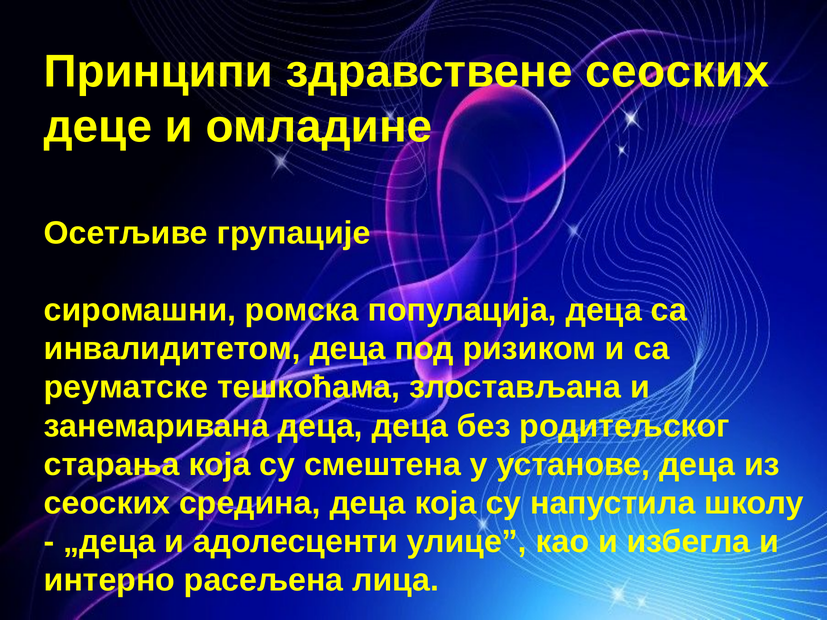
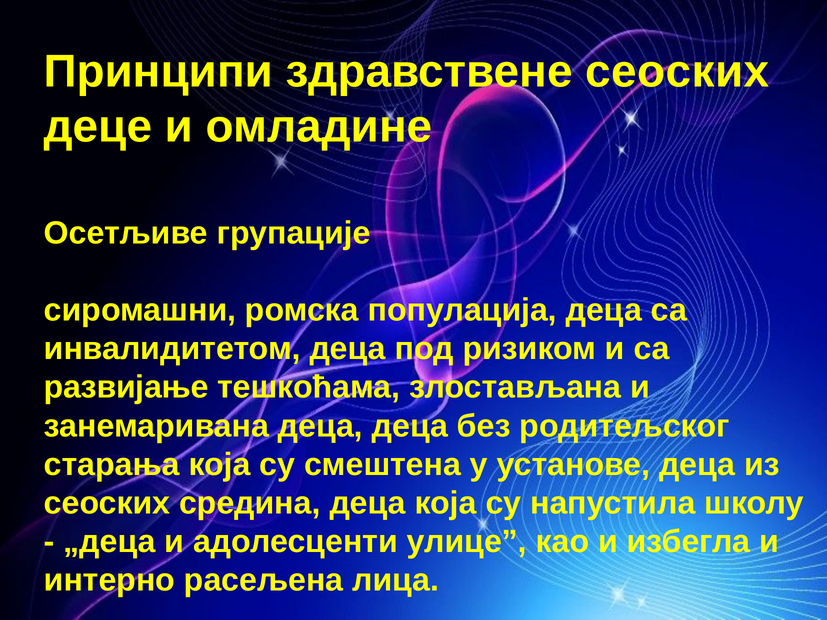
реуматске: реуматске -> развијање
